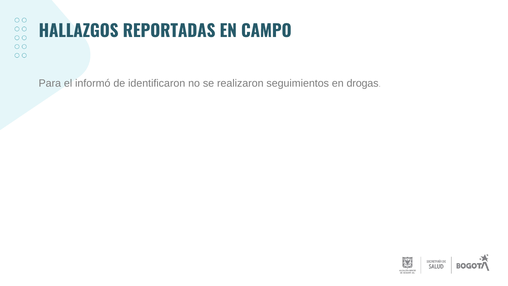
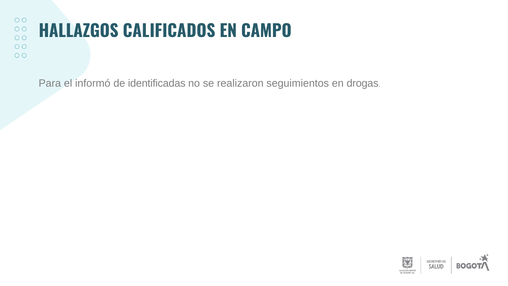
REPORTADAS: REPORTADAS -> CALIFICADOS
identificaron: identificaron -> identificadas
